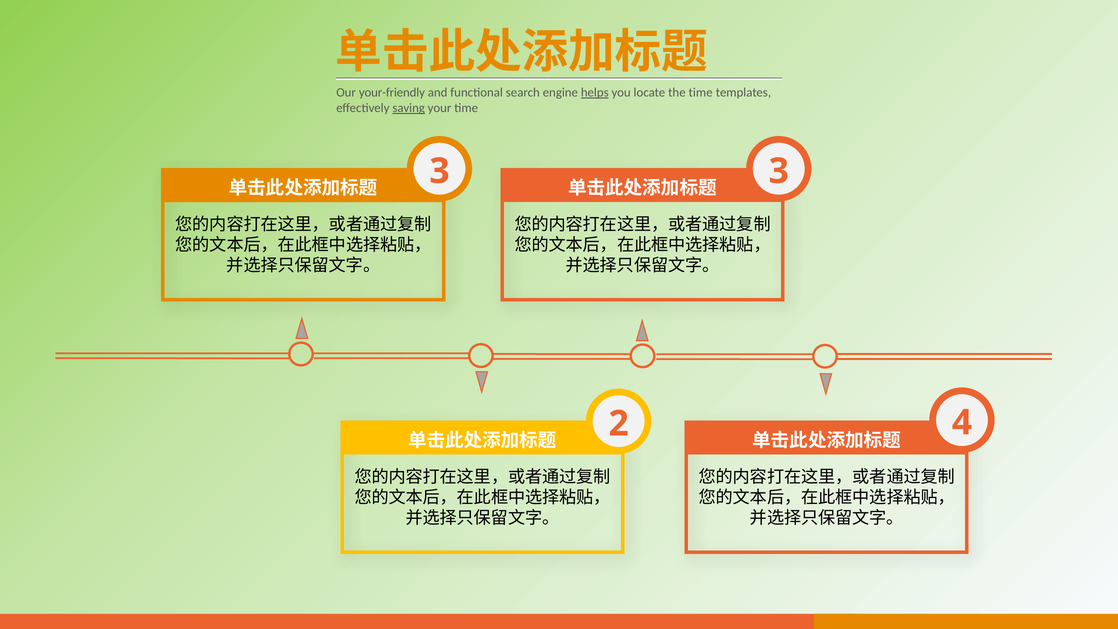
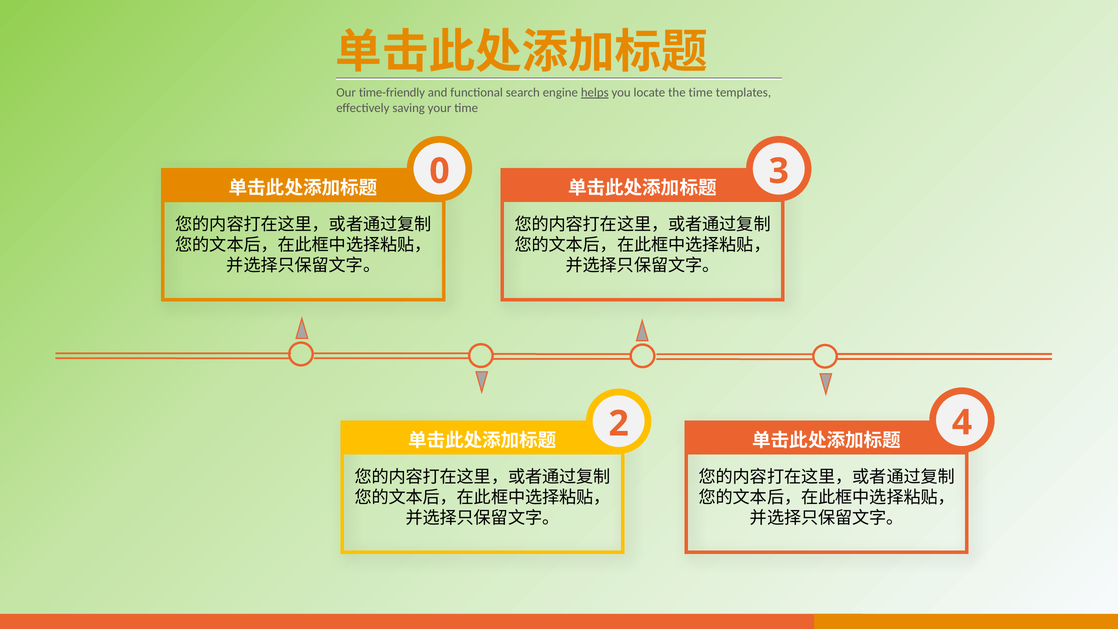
your-friendly: your-friendly -> time-friendly
saving underline: present -> none
3 at (440, 171): 3 -> 0
